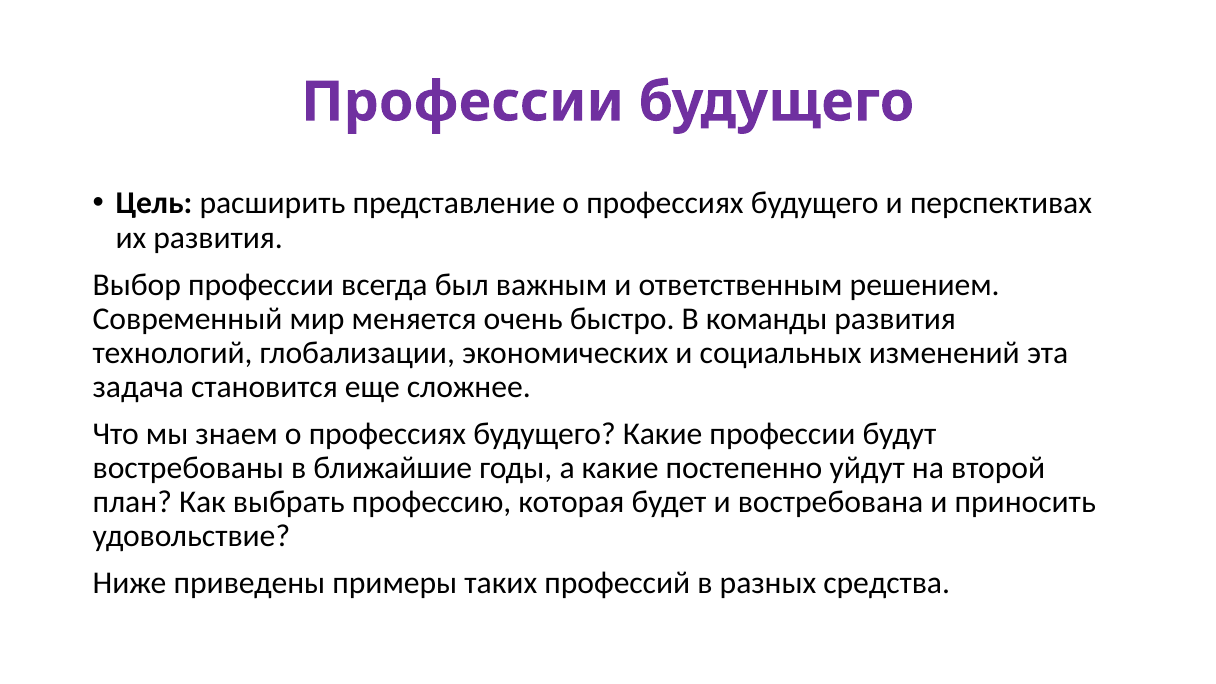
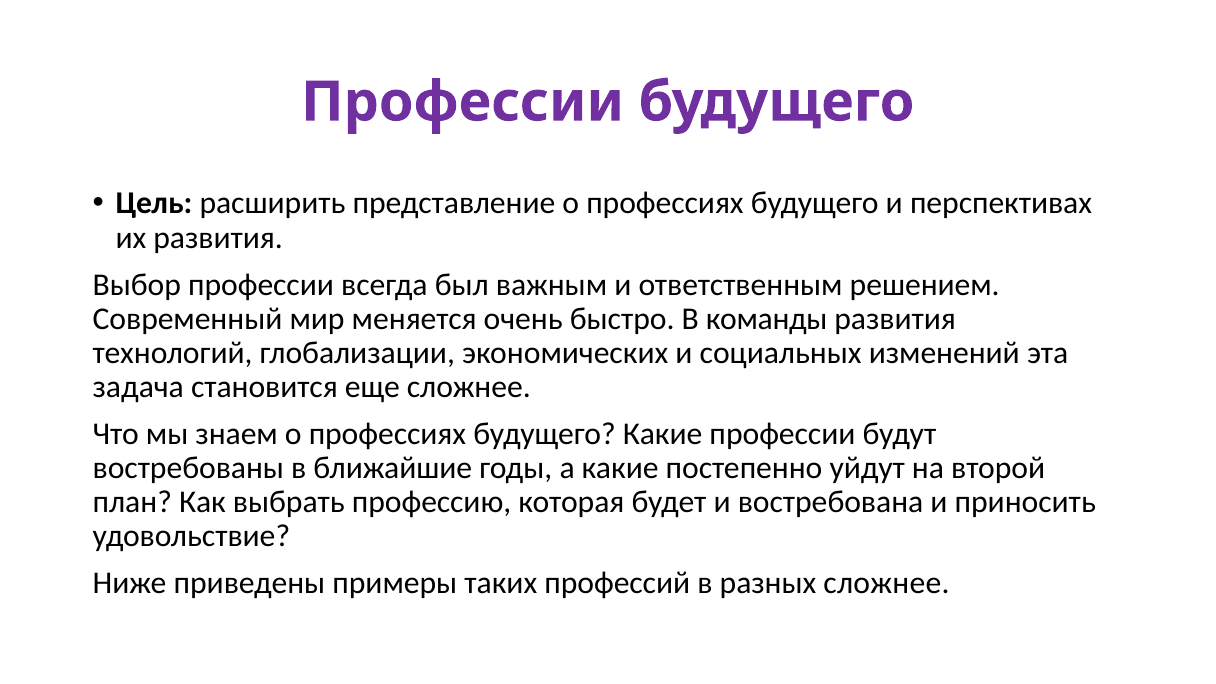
разных средства: средства -> сложнее
